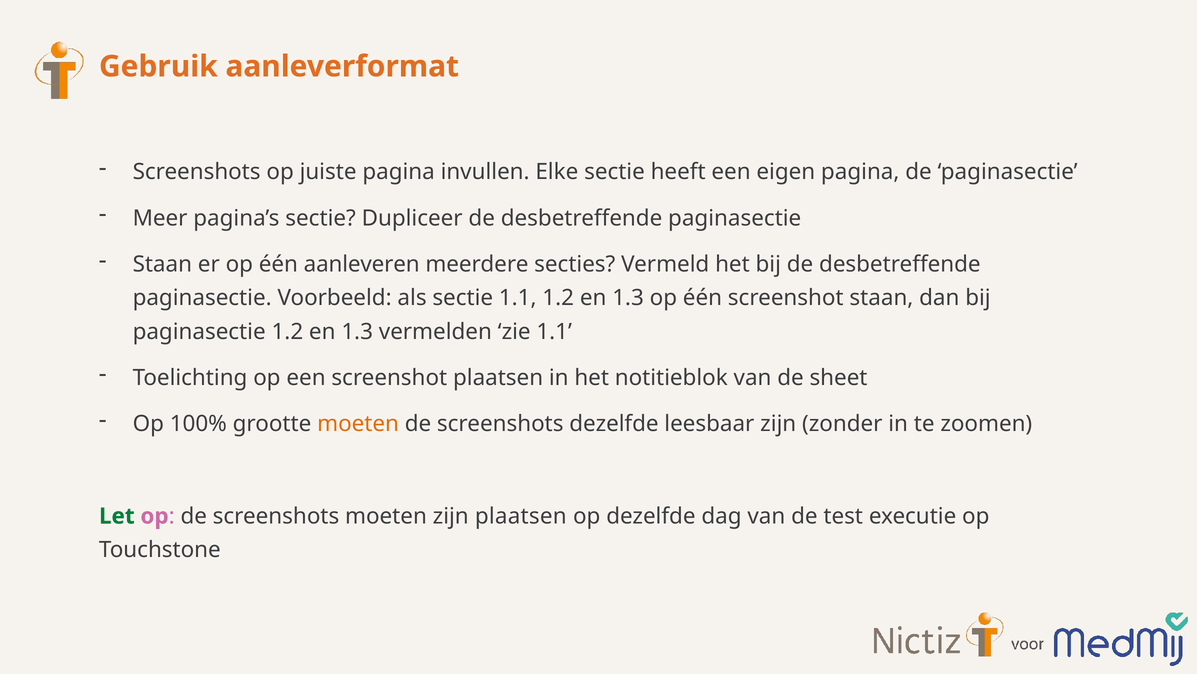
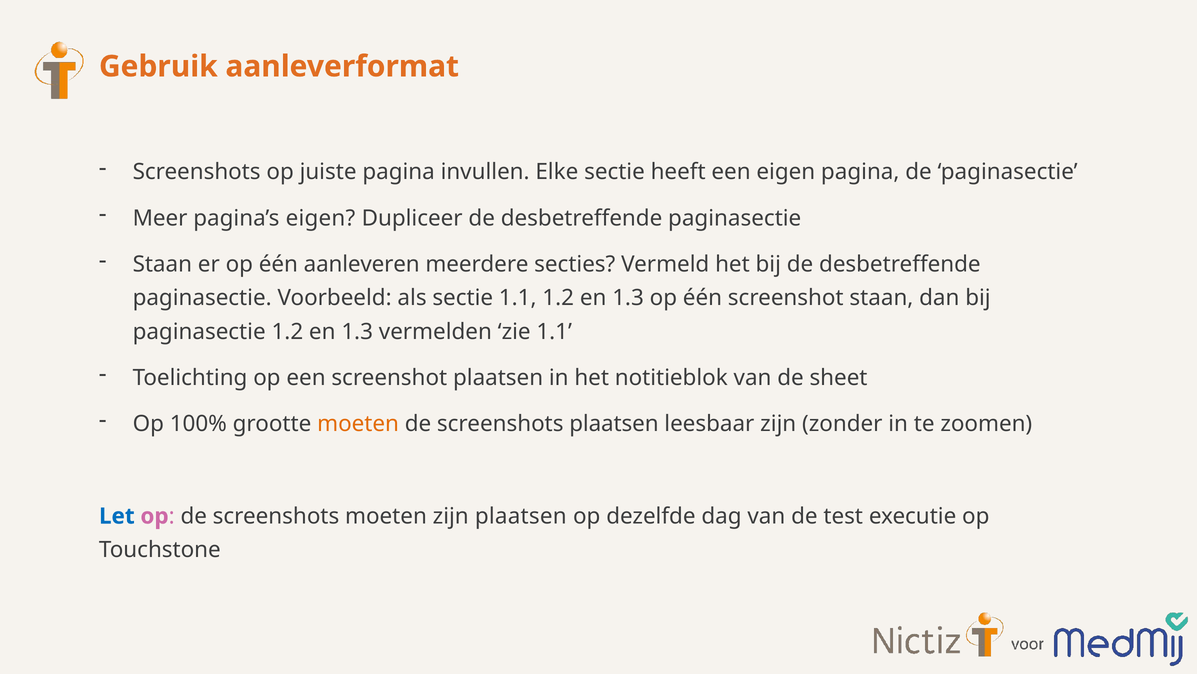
pagina’s sectie: sectie -> eigen
screenshots dezelfde: dezelfde -> plaatsen
Let colour: green -> blue
